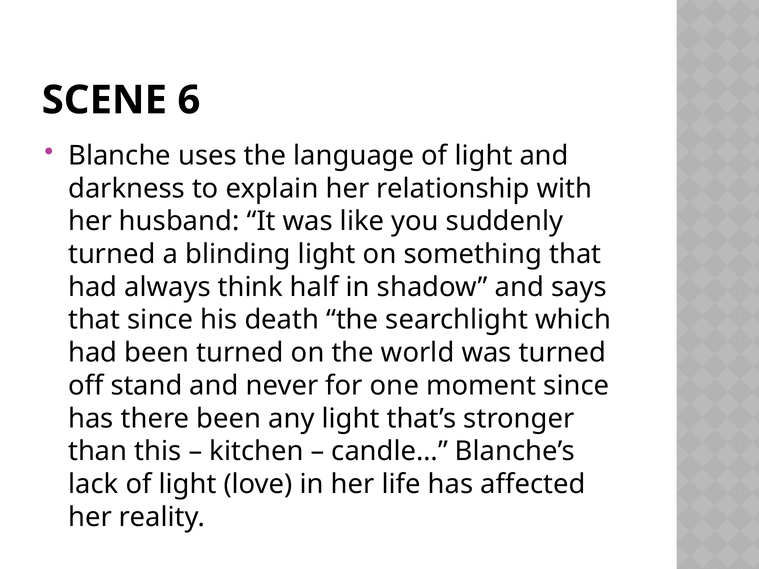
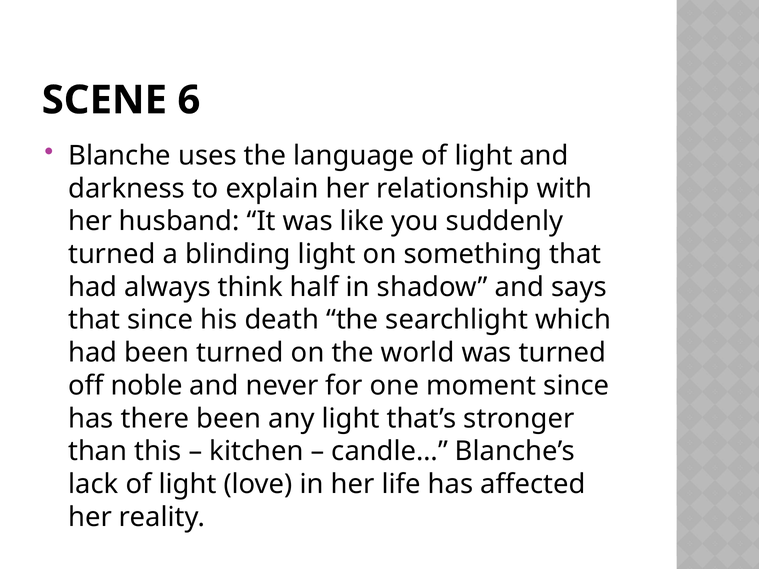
stand: stand -> noble
